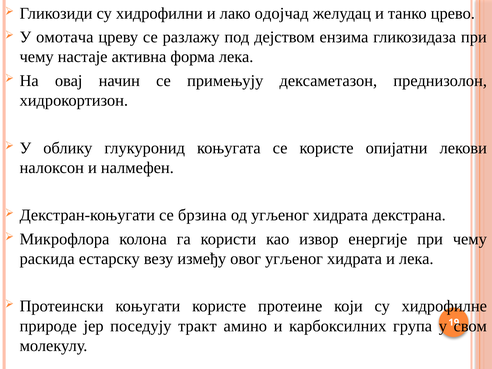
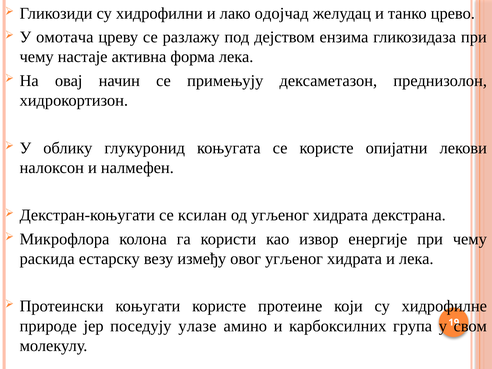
брзина: брзина -> ксилан
тракт: тракт -> улазе
